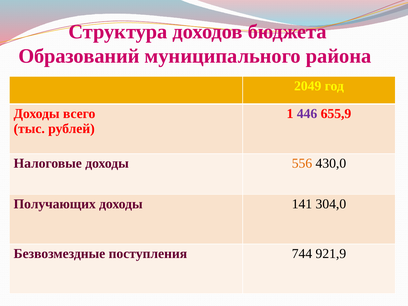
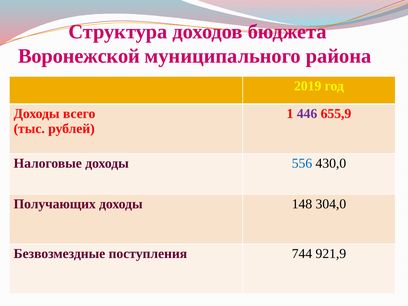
Образований: Образований -> Воронежской
2049: 2049 -> 2019
556 colour: orange -> blue
141: 141 -> 148
